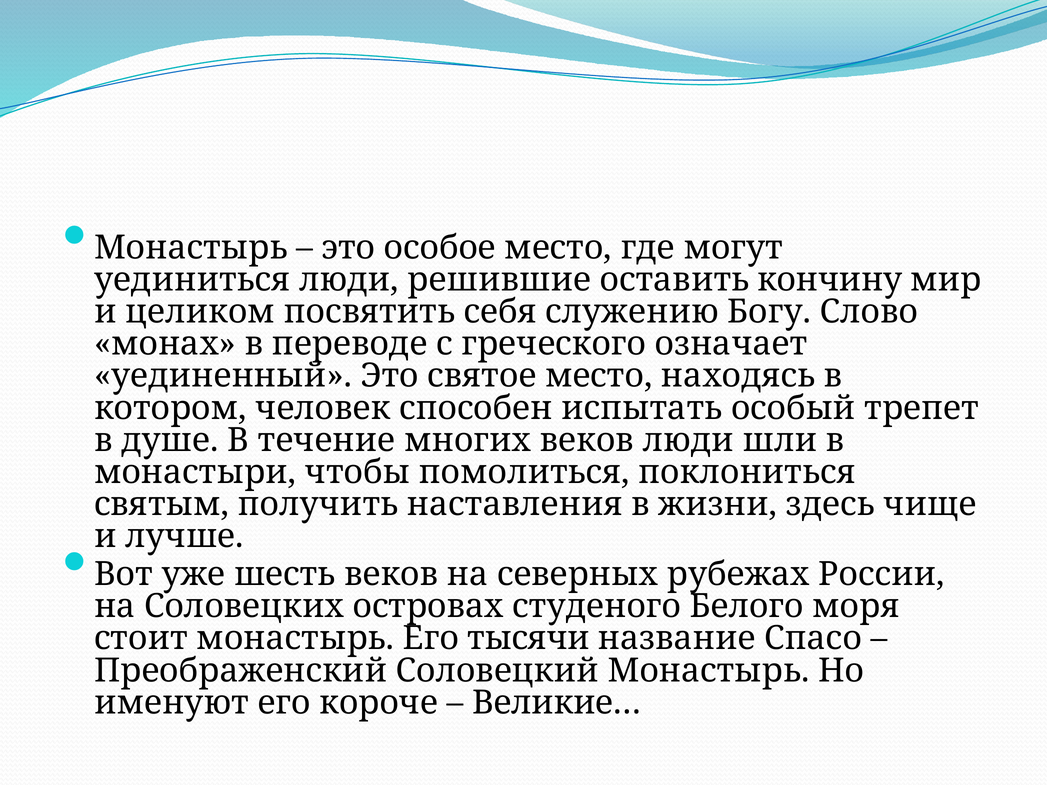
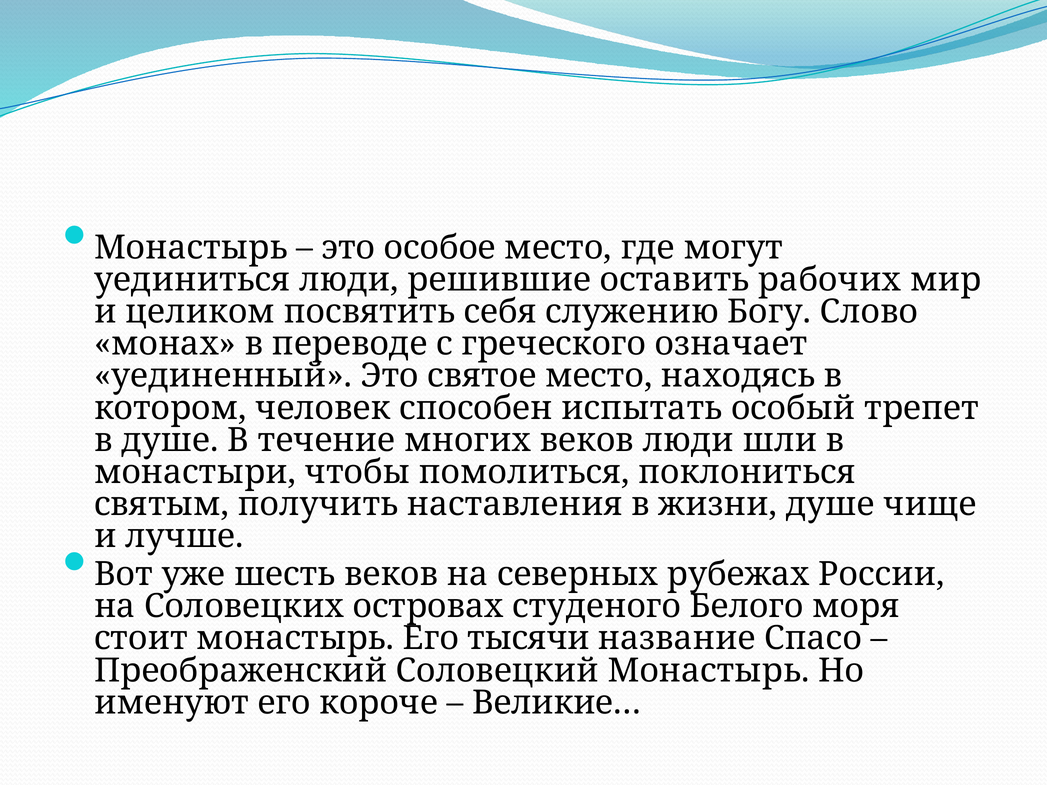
кончину: кончину -> рабочих
жизни здесь: здесь -> душе
